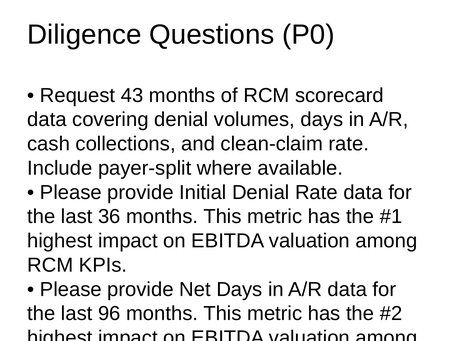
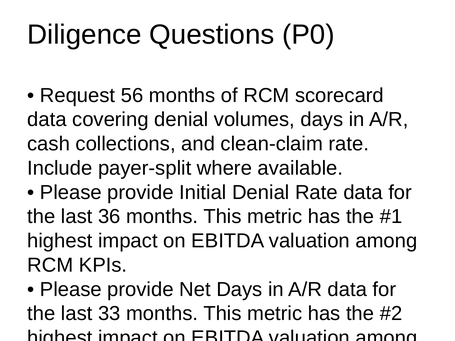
43: 43 -> 56
96: 96 -> 33
